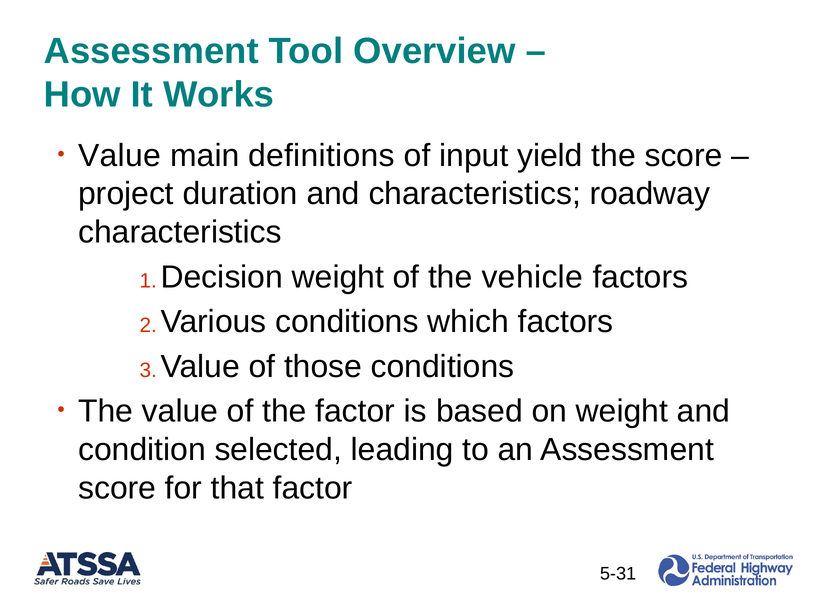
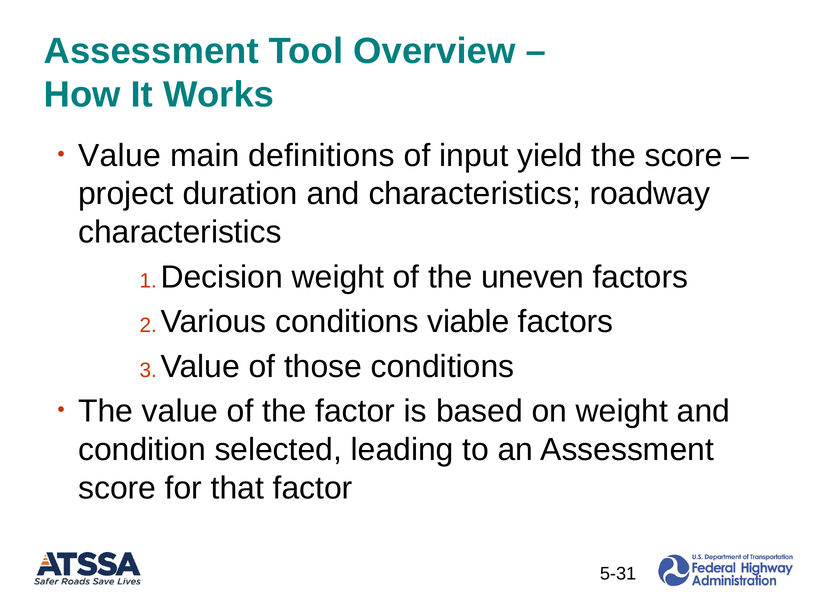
vehicle: vehicle -> uneven
which: which -> viable
